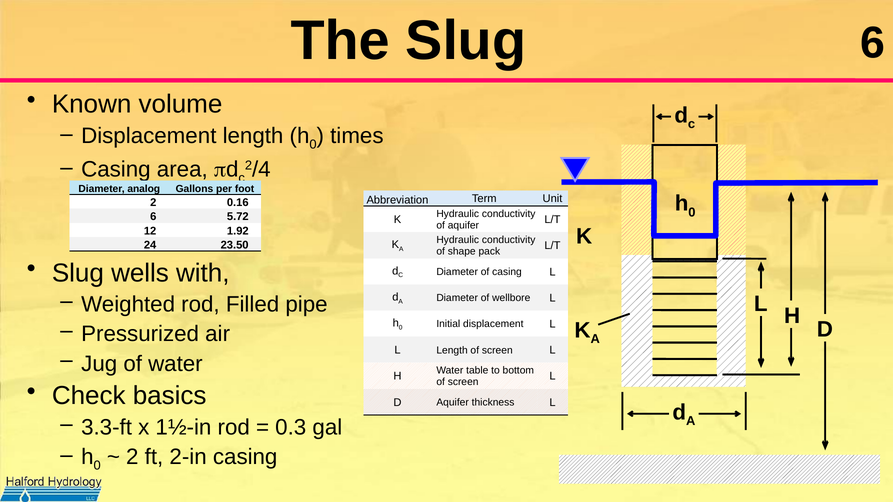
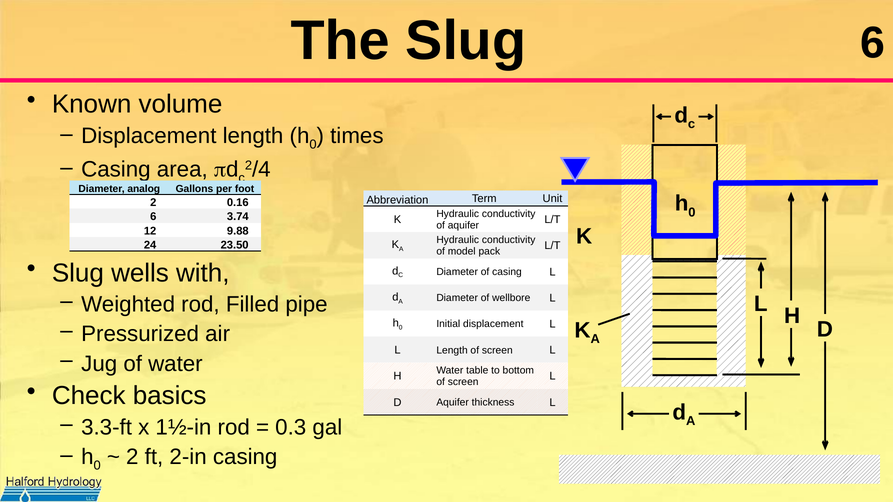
5.72: 5.72 -> 3.74
1.92: 1.92 -> 9.88
shape: shape -> model
